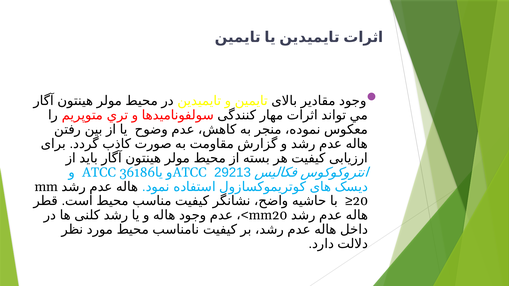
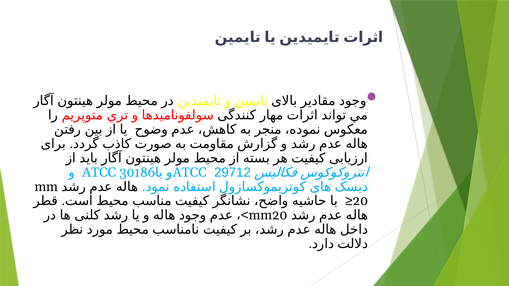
29213: 29213 -> 29712
36186: 36186 -> 30186
